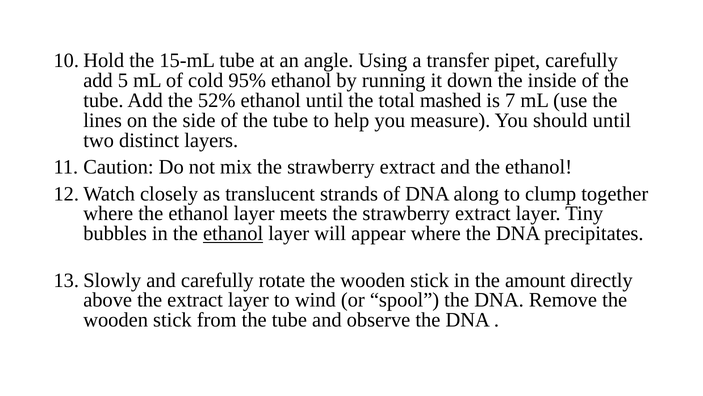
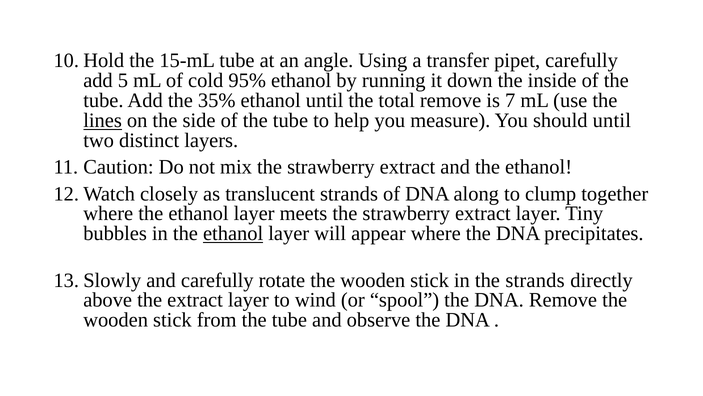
52%: 52% -> 35%
total mashed: mashed -> remove
lines underline: none -> present
the amount: amount -> strands
